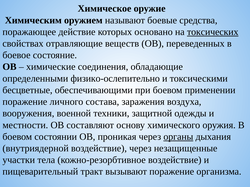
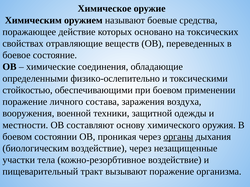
токсических underline: present -> none
бесцветные: бесцветные -> стойкостью
внутриядерной: внутриядерной -> биологическим
